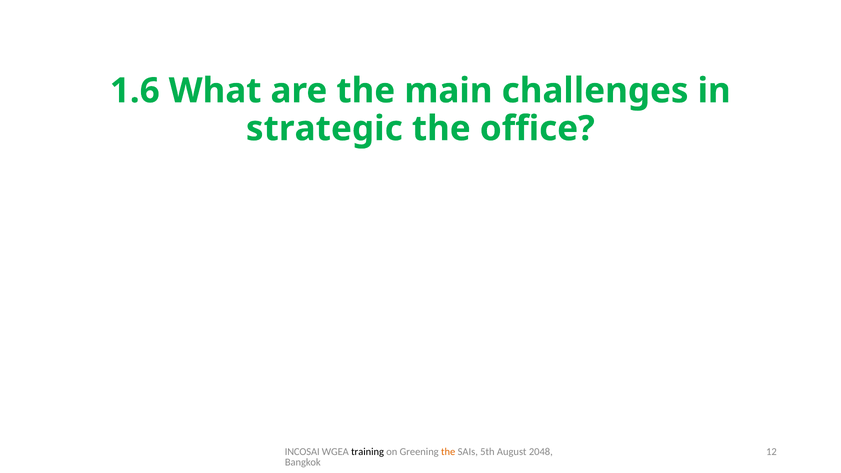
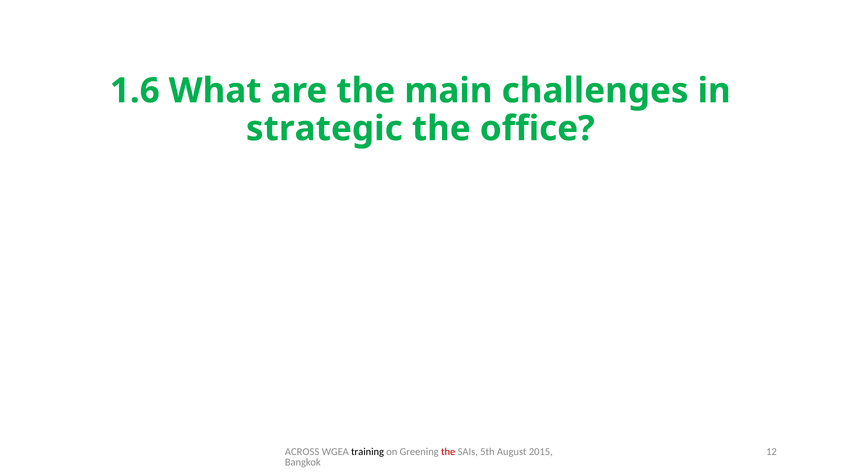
INCOSAI: INCOSAI -> ACROSS
the at (448, 452) colour: orange -> red
2048: 2048 -> 2015
